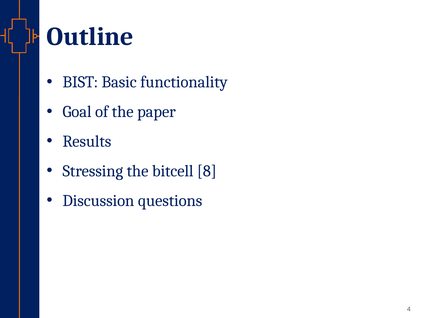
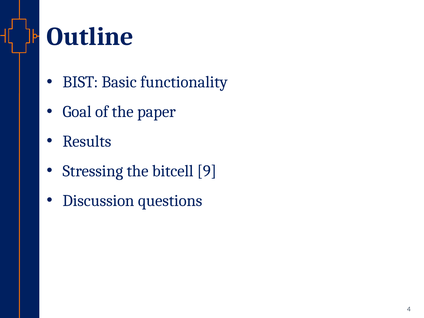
8: 8 -> 9
